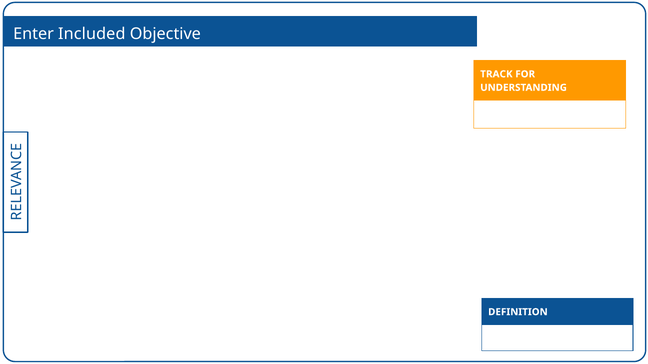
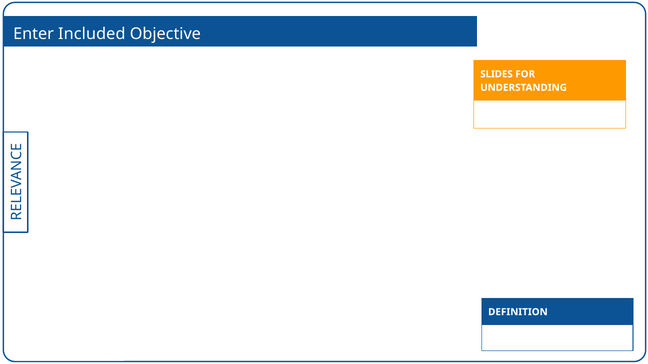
TRACK: TRACK -> SLIDES
